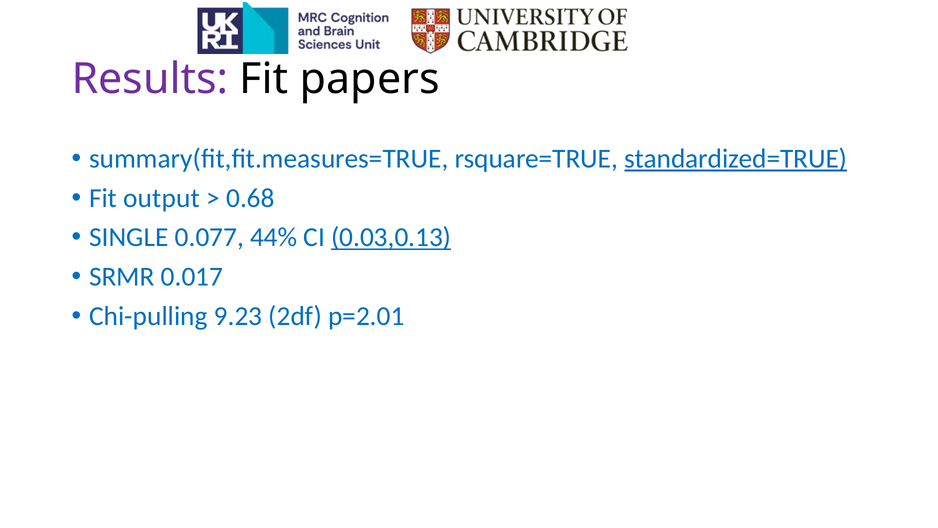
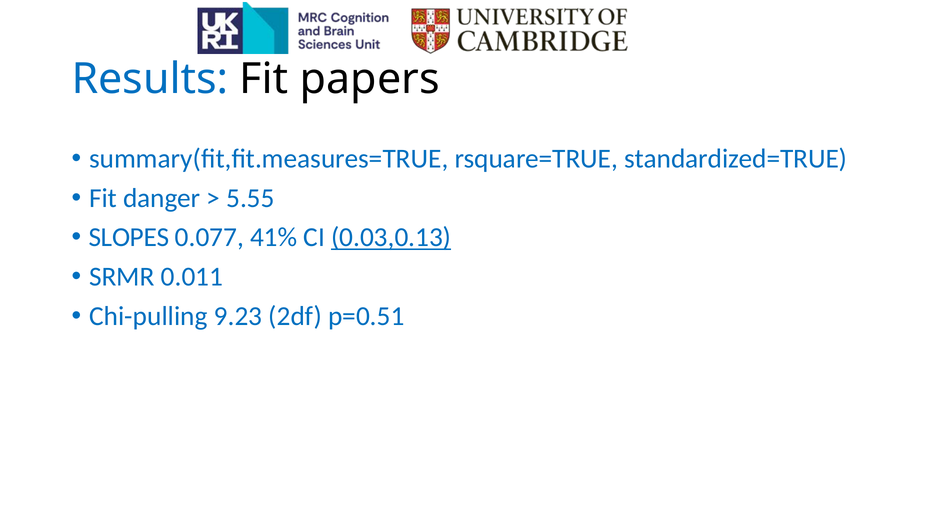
Results colour: purple -> blue
standardized=TRUE underline: present -> none
output: output -> danger
0.68: 0.68 -> 5.55
SINGLE: SINGLE -> SLOPES
44%: 44% -> 41%
0.017: 0.017 -> 0.011
p=2.01: p=2.01 -> p=0.51
